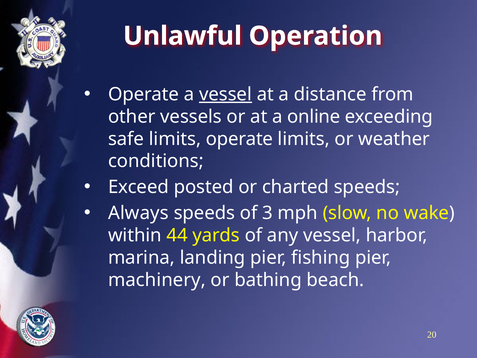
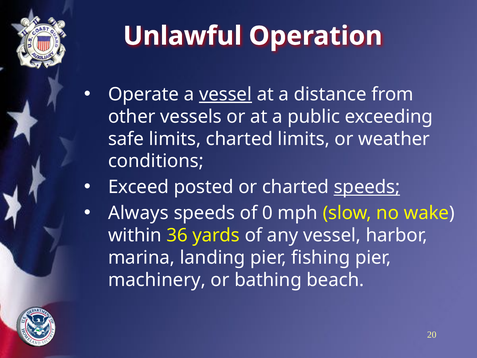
online: online -> public
limits operate: operate -> charted
speeds at (367, 187) underline: none -> present
3: 3 -> 0
44: 44 -> 36
